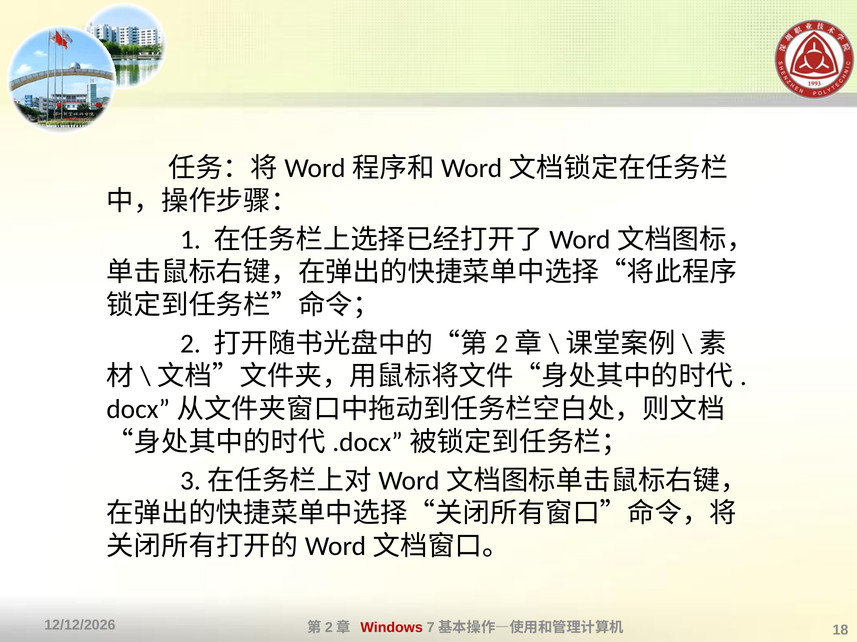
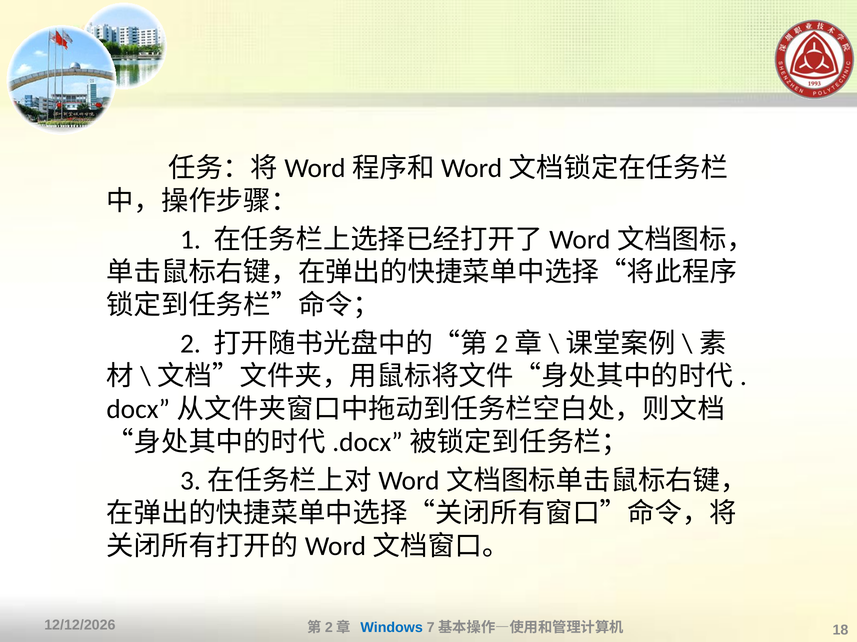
Windows colour: red -> blue
